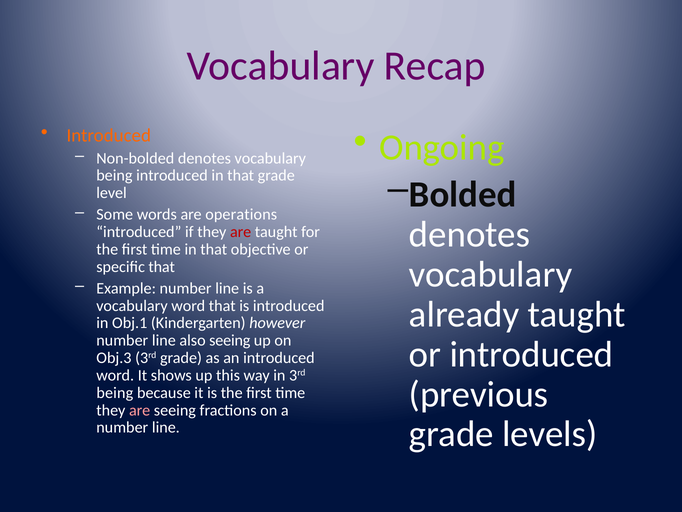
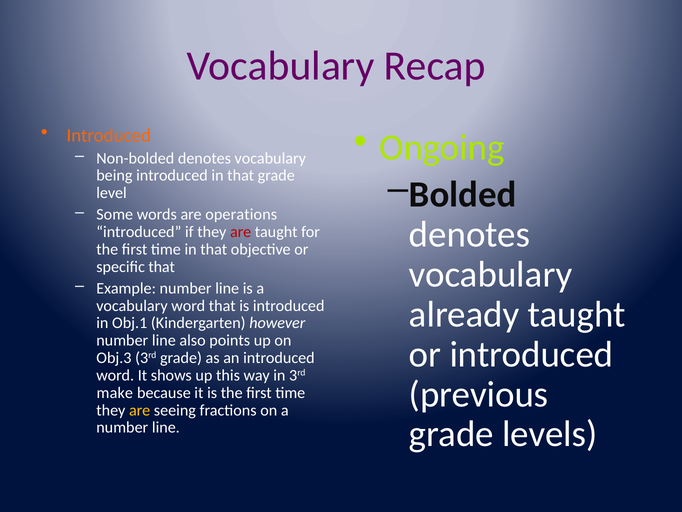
also seeing: seeing -> points
being at (115, 392): being -> make
are at (140, 410) colour: pink -> yellow
